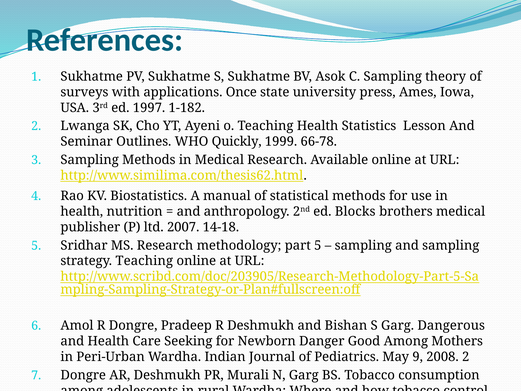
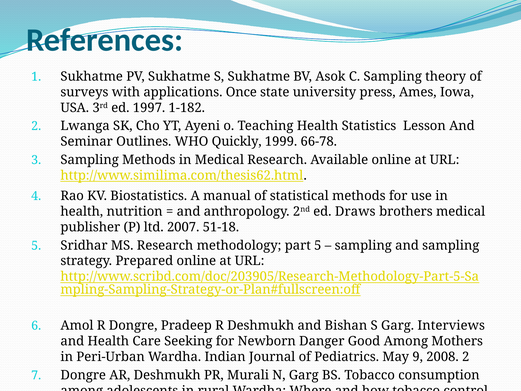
Blocks: Blocks -> Draws
14-18: 14-18 -> 51-18
strategy Teaching: Teaching -> Prepared
Dangerous: Dangerous -> Interviews
